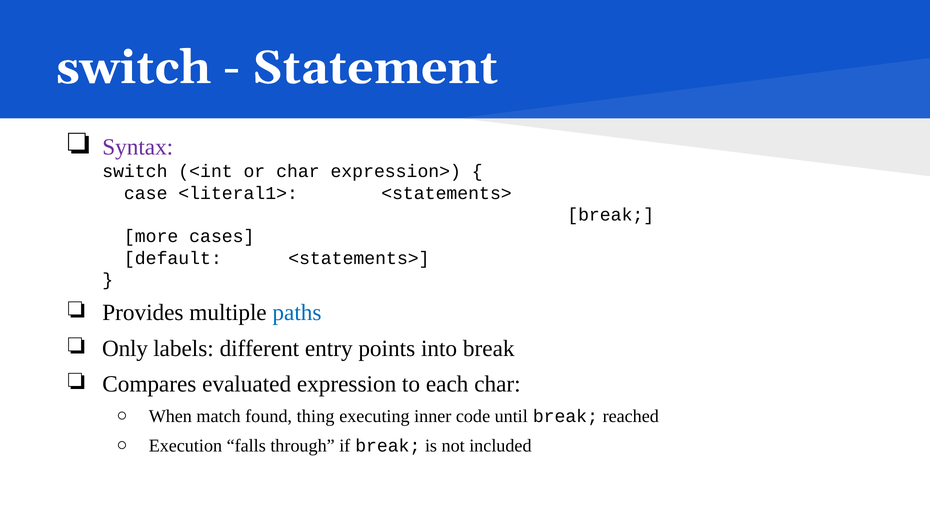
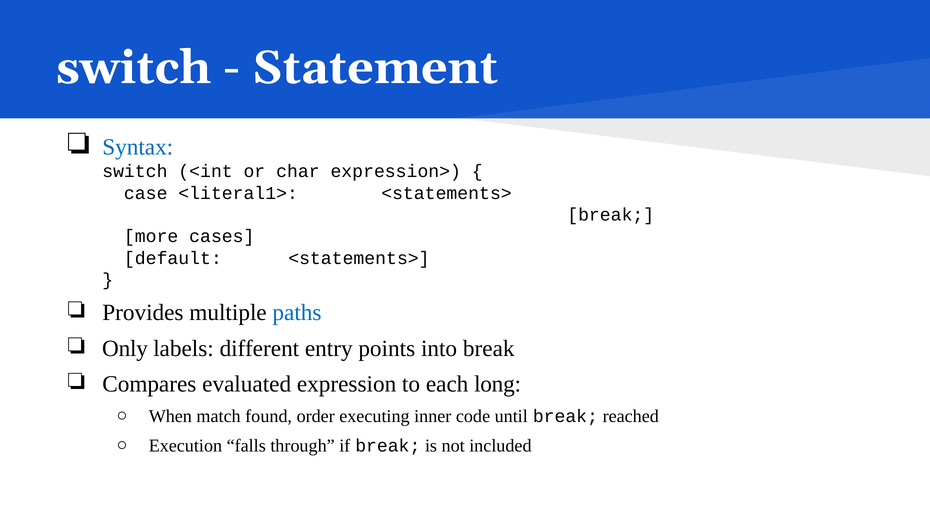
Syntax colour: purple -> blue
each char: char -> long
thing: thing -> order
